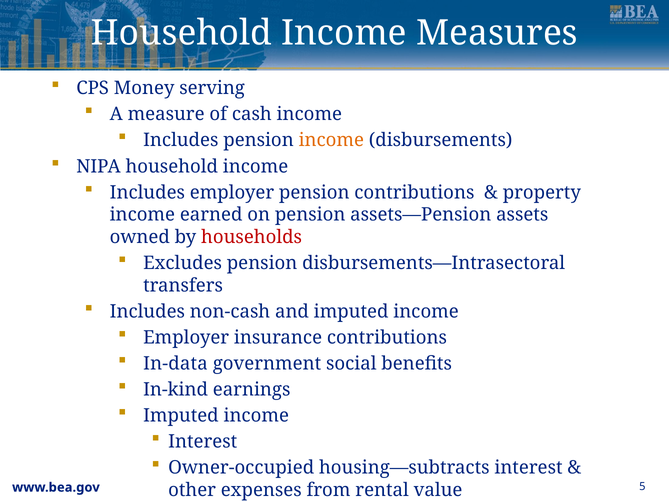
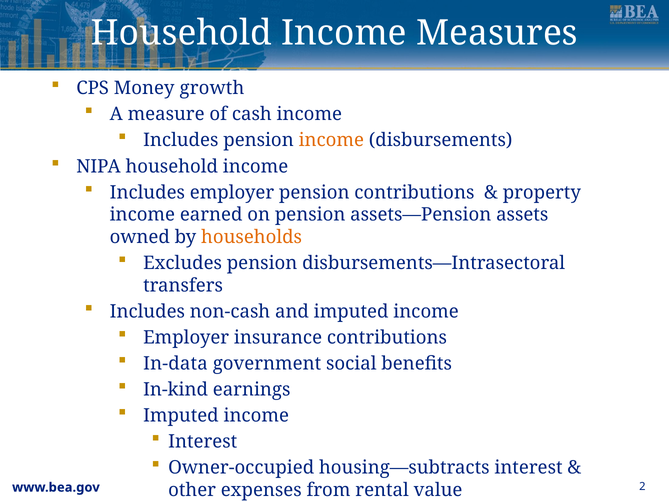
serving: serving -> growth
households colour: red -> orange
5: 5 -> 2
